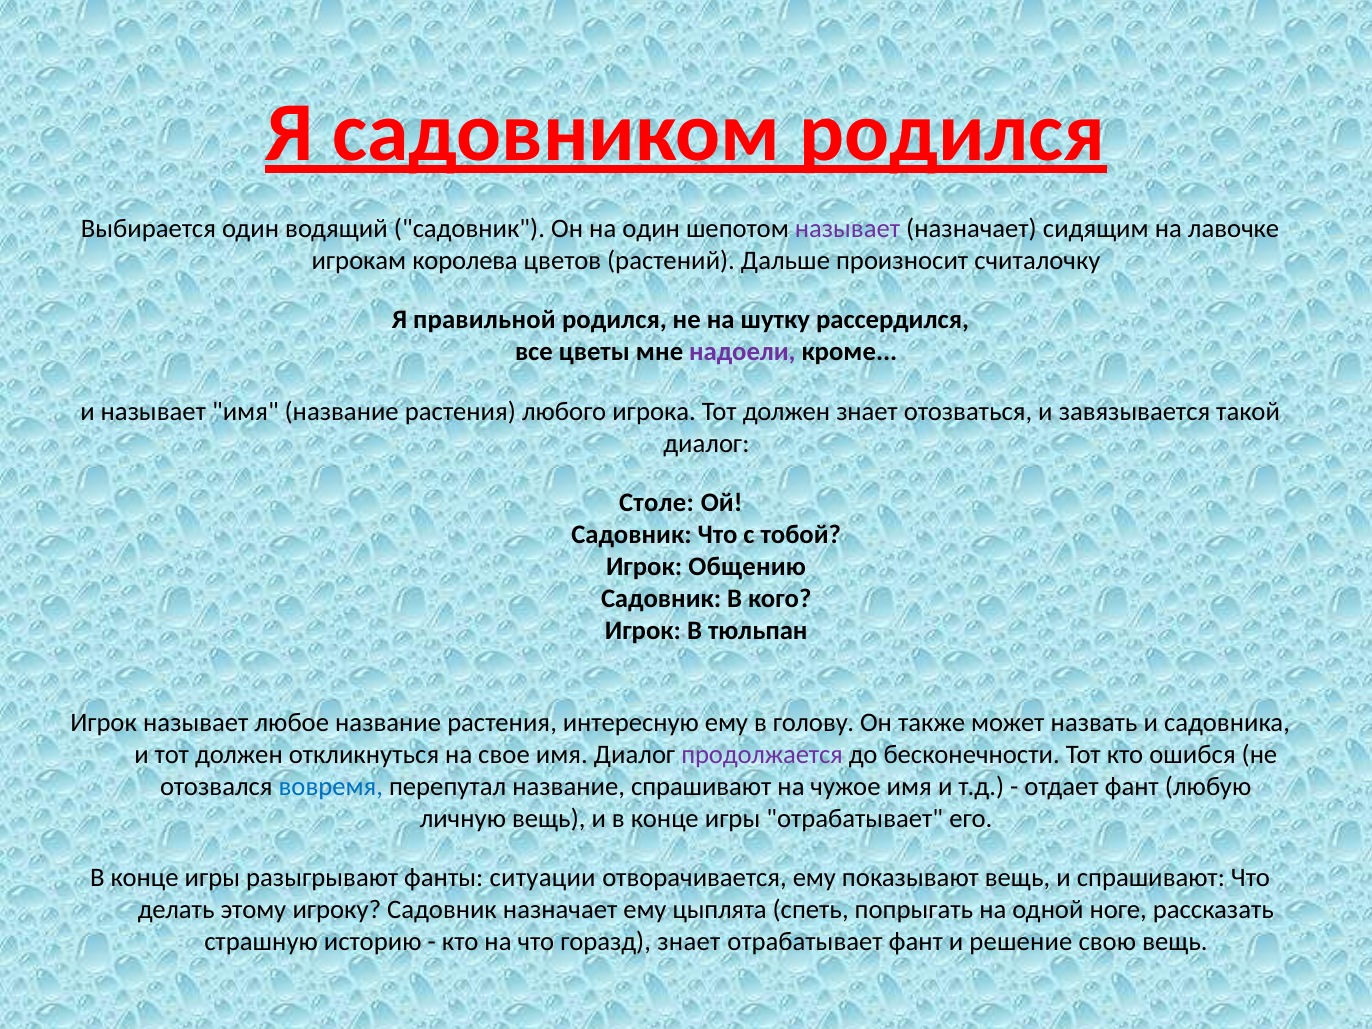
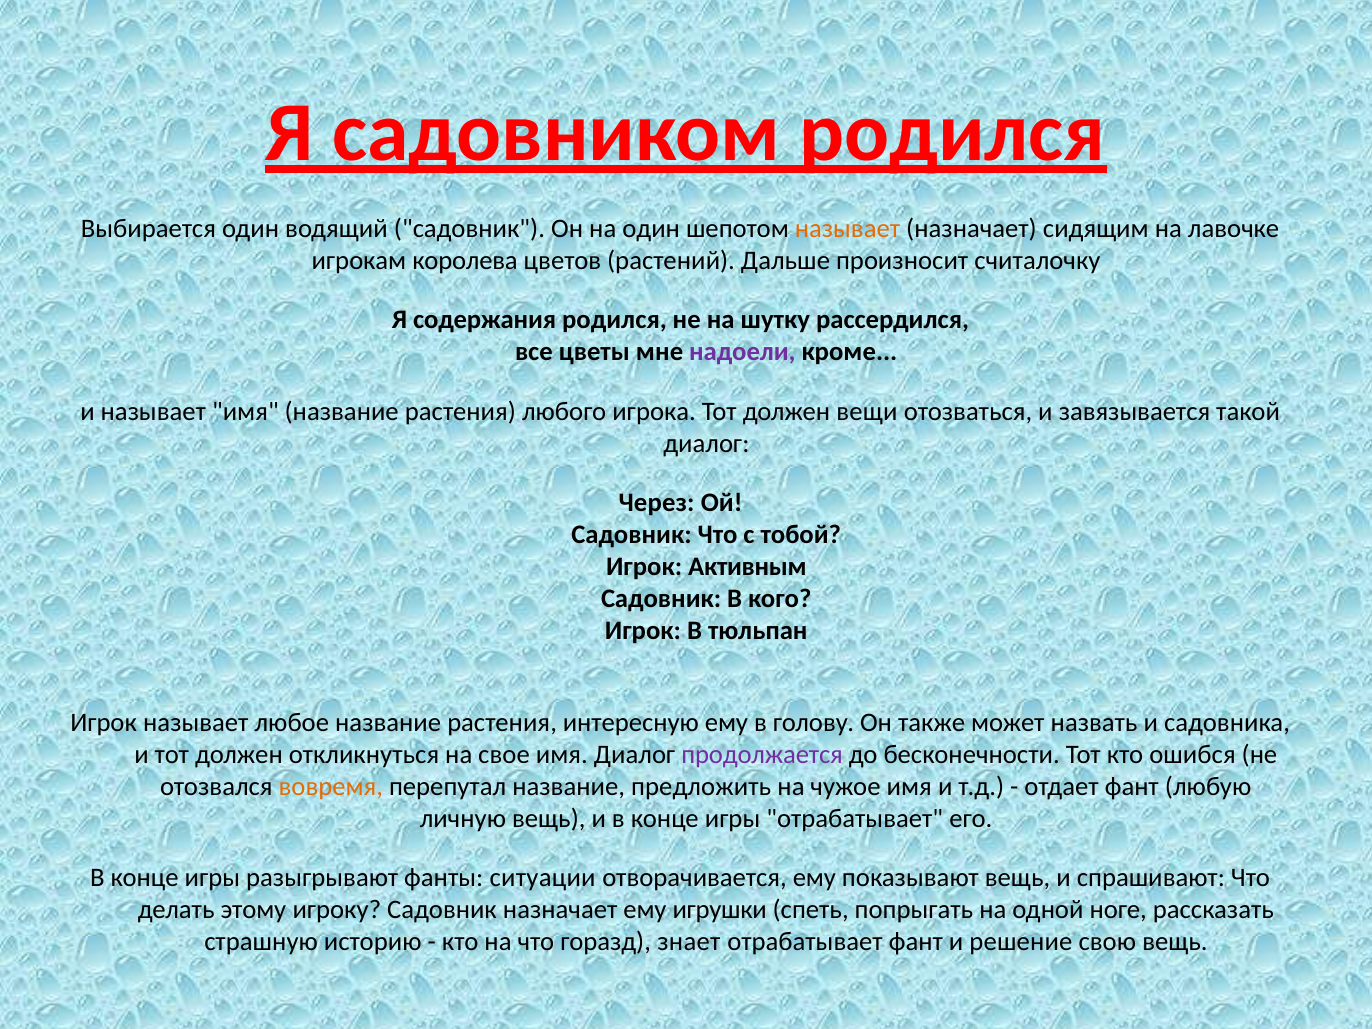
называет at (848, 228) colour: purple -> orange
правильной: правильной -> содержания
должен знает: знает -> вещи
Столе: Столе -> Через
Общению: Общению -> Активным
вовремя colour: blue -> orange
название спрашивают: спрашивают -> предложить
цыплята: цыплята -> игрушки
